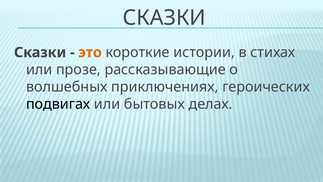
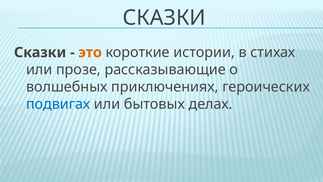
подвигах colour: black -> blue
